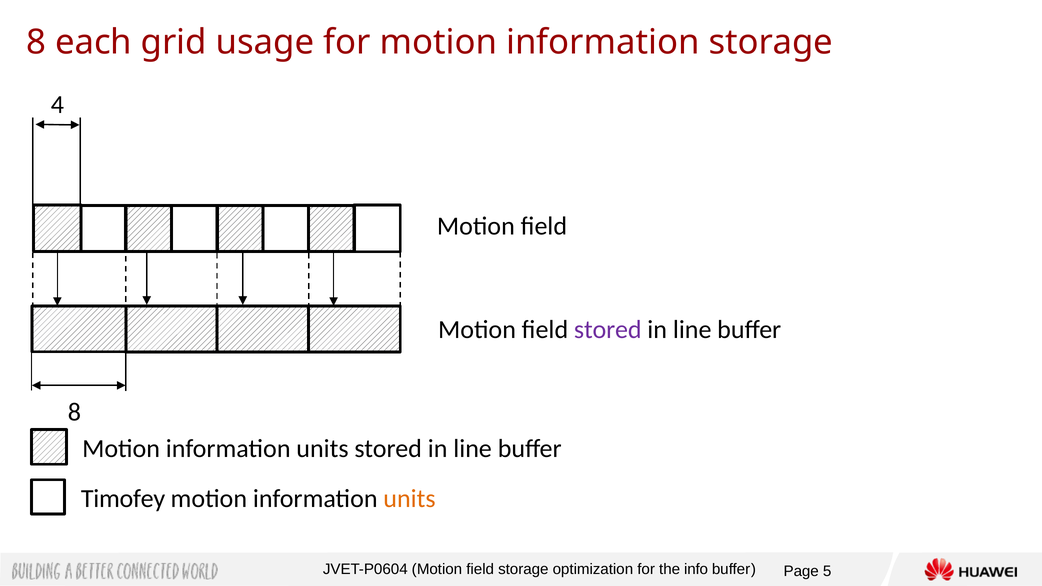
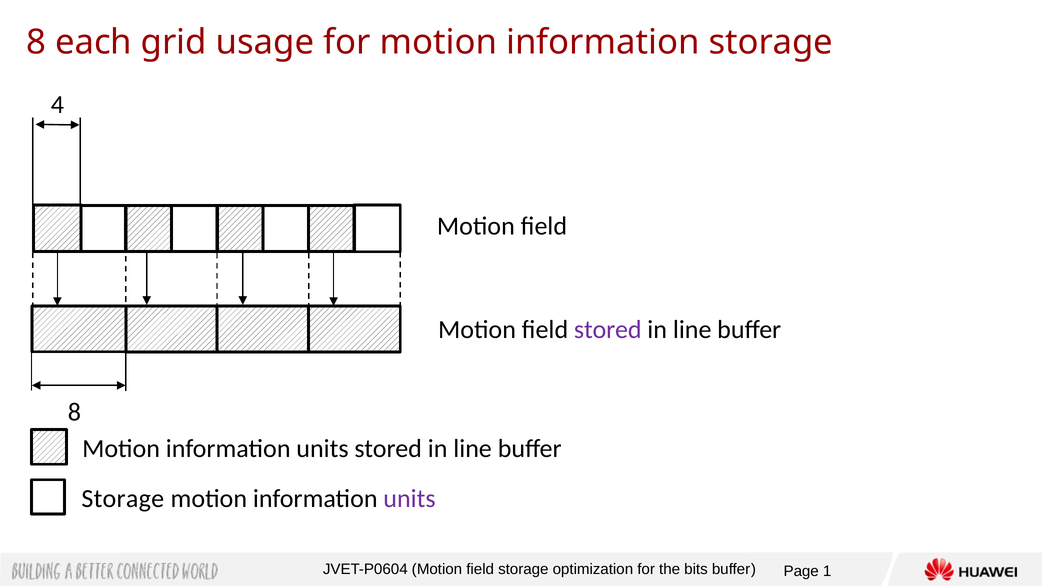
Timofey at (123, 499): Timofey -> Storage
units at (409, 499) colour: orange -> purple
info: info -> bits
5: 5 -> 1
